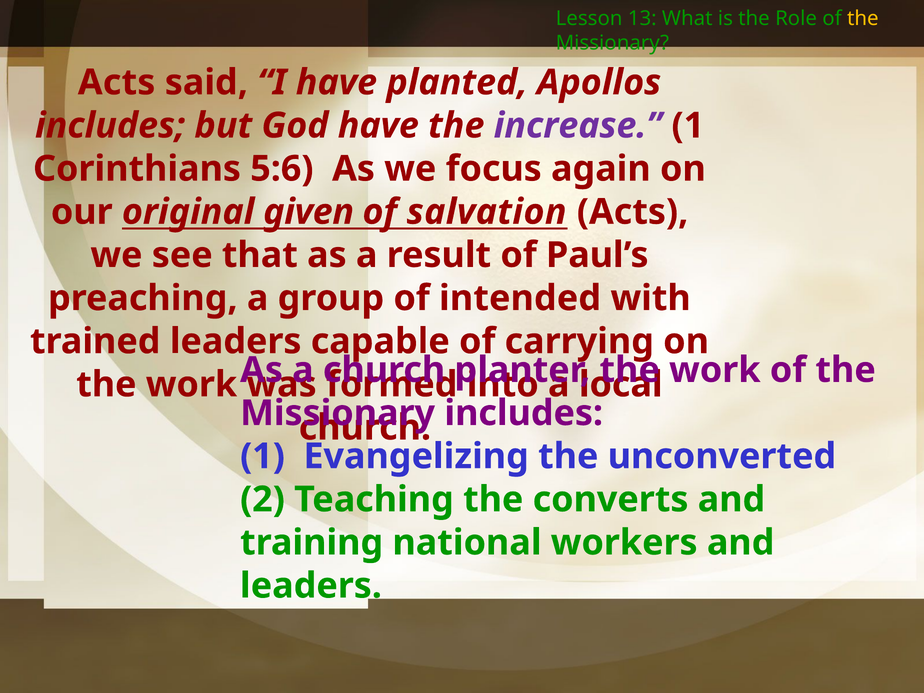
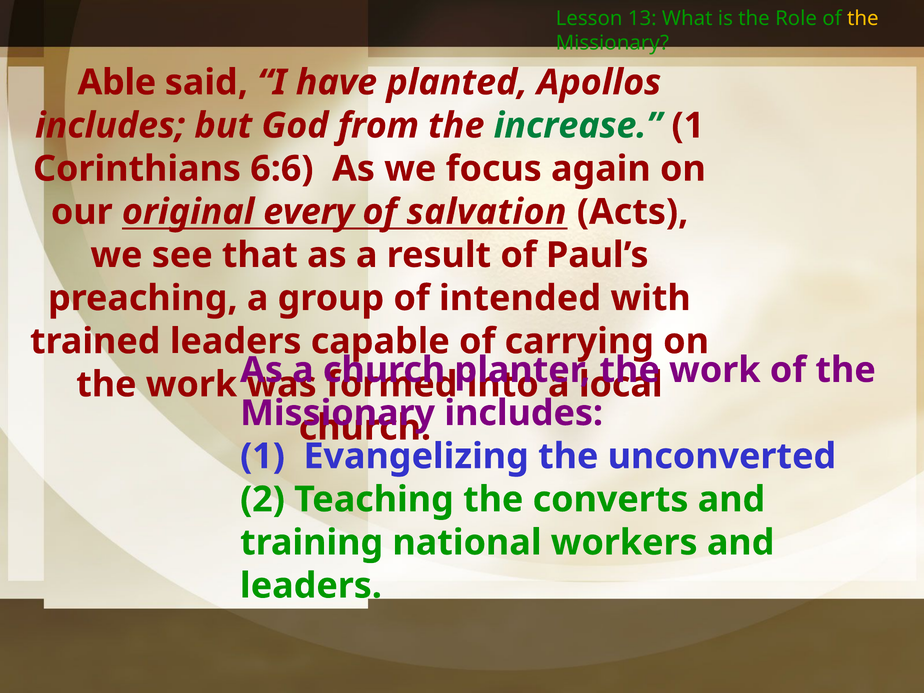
Acts at (117, 83): Acts -> Able
God have: have -> from
increase colour: purple -> green
5:6: 5:6 -> 6:6
given: given -> every
